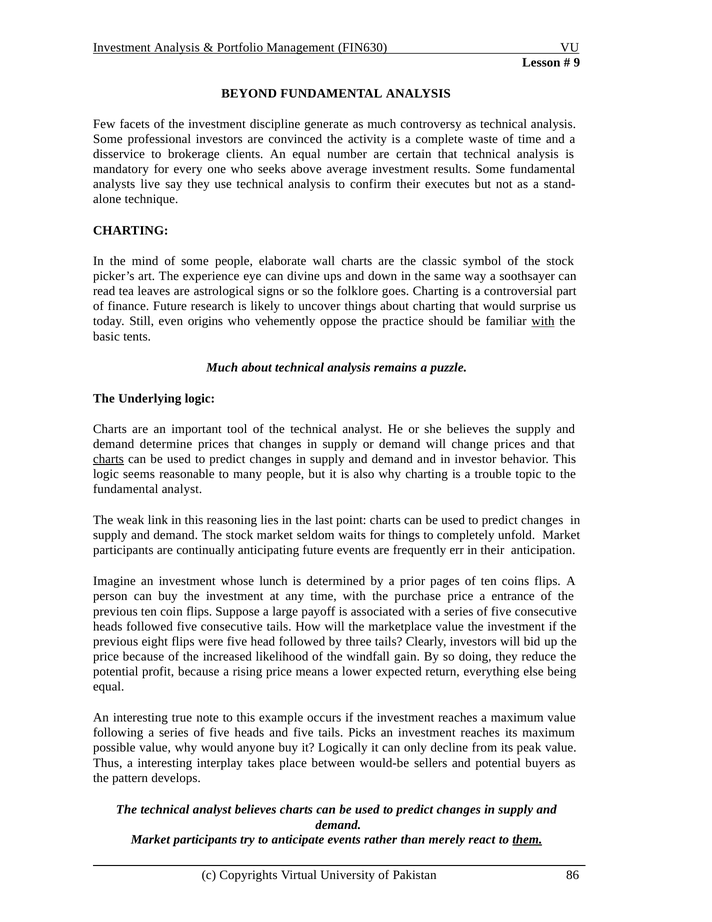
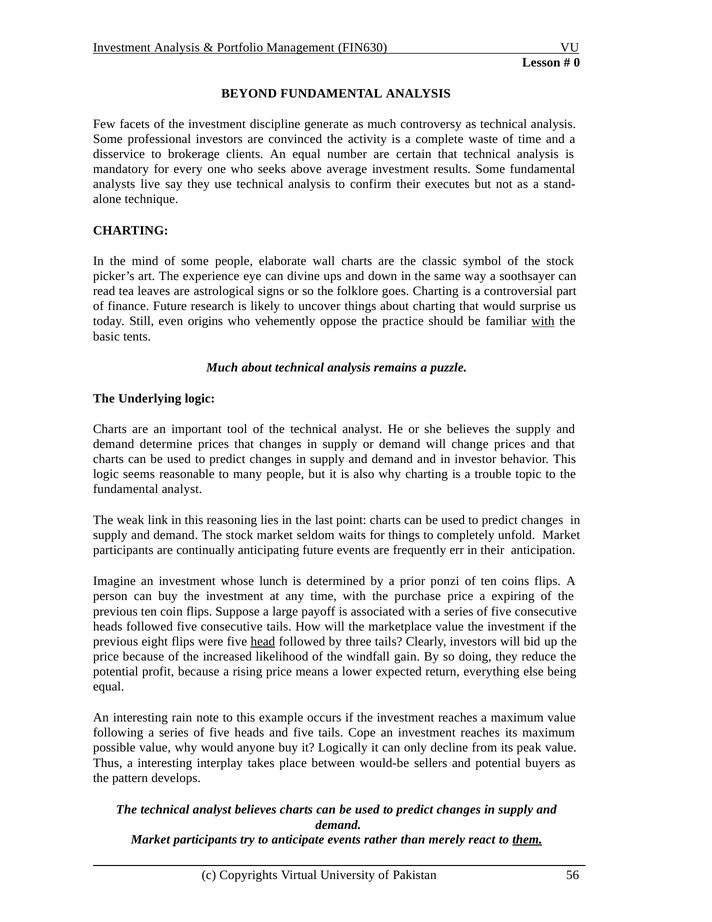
9: 9 -> 0
charts at (108, 459) underline: present -> none
pages: pages -> ponzi
entrance: entrance -> expiring
head underline: none -> present
true: true -> rain
Picks: Picks -> Cope
86: 86 -> 56
